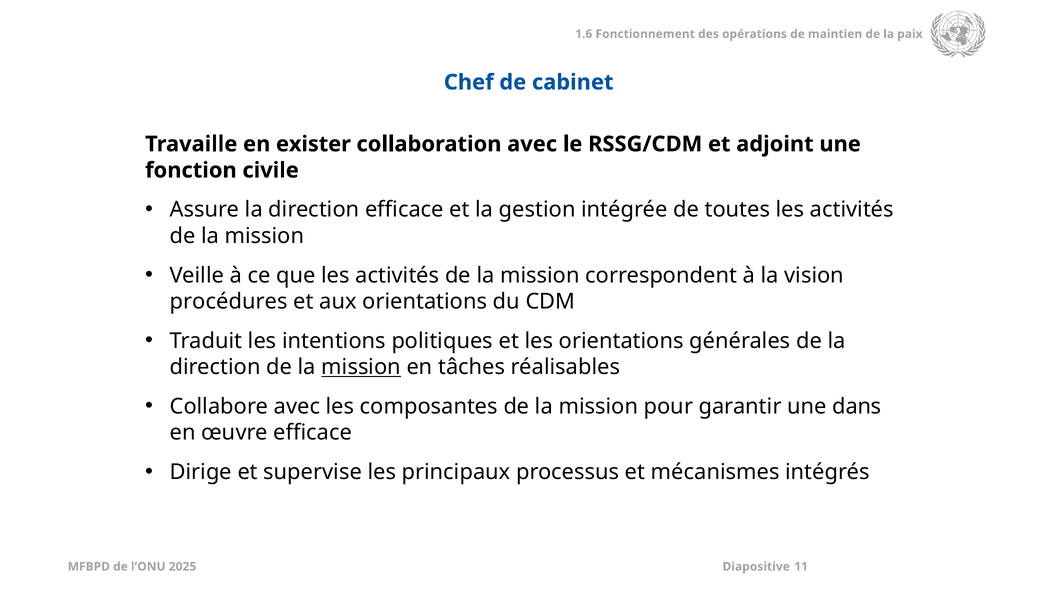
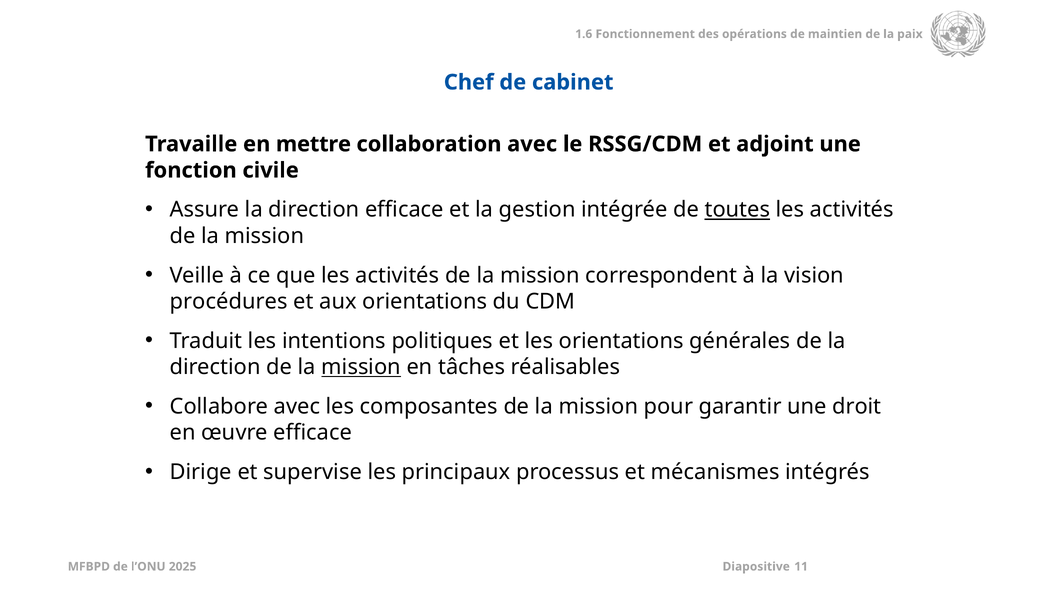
exister: exister -> mettre
toutes underline: none -> present
dans: dans -> droit
